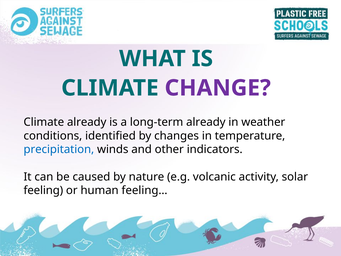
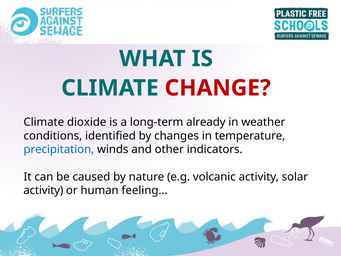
CHANGE colour: purple -> red
Climate already: already -> dioxide
feeling at (43, 190): feeling -> activity
